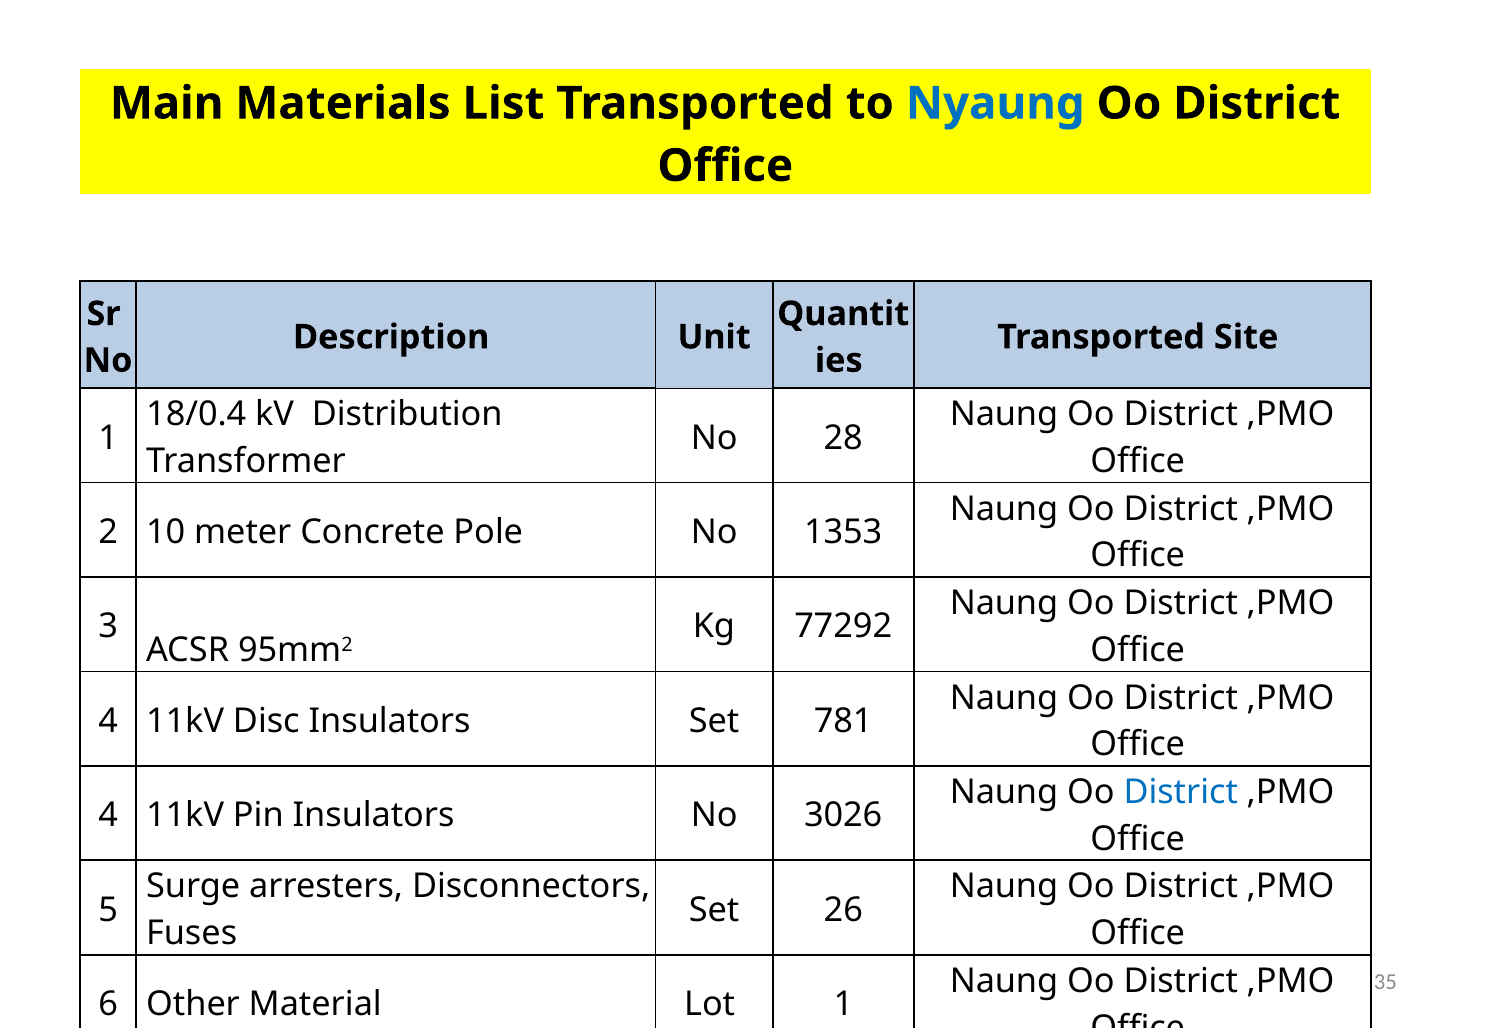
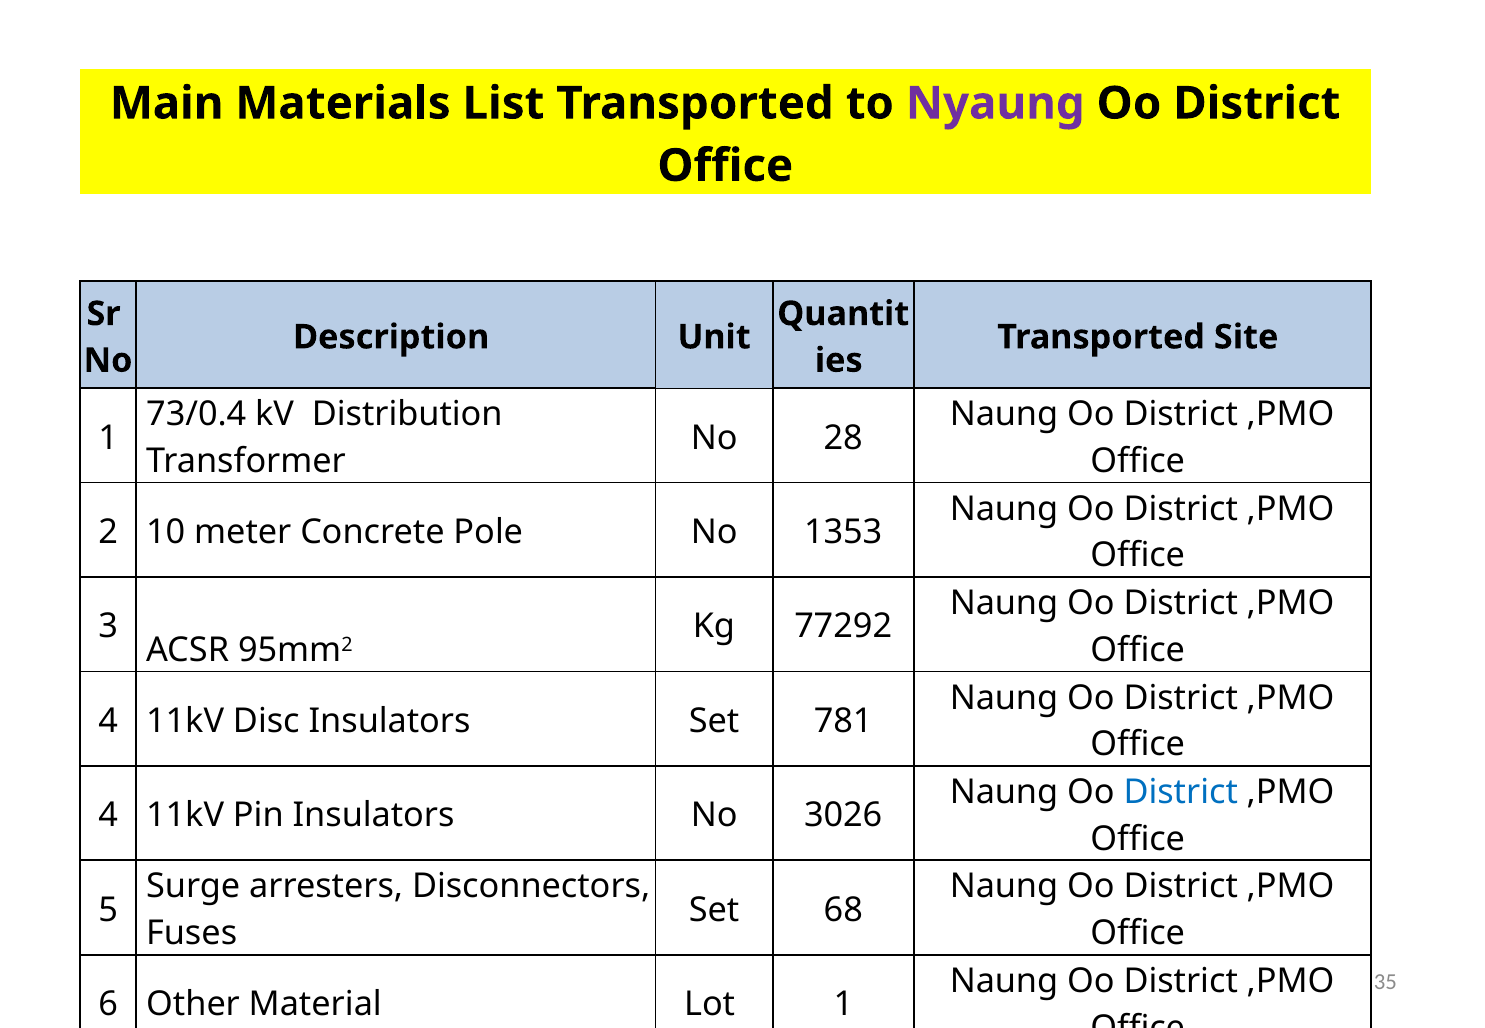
Nyaung colour: blue -> purple
18/0.4: 18/0.4 -> 73/0.4
26: 26 -> 68
